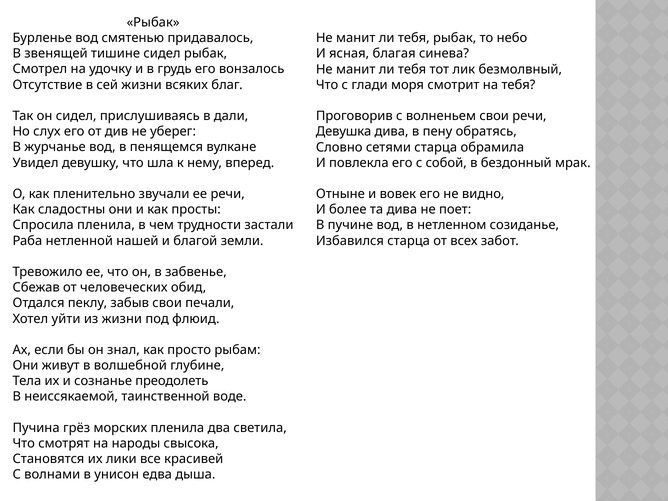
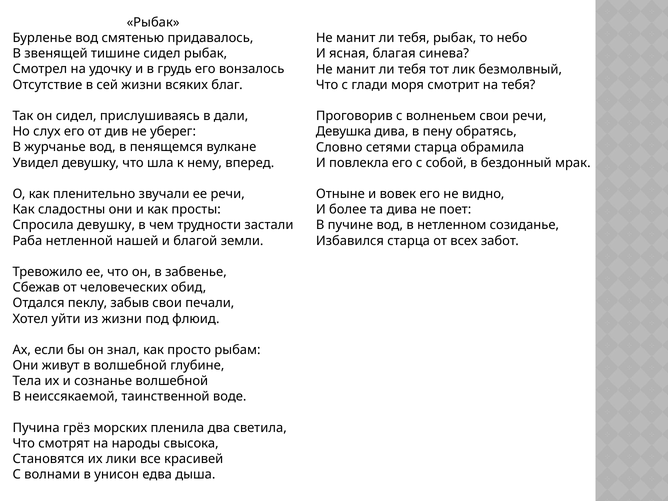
Спросила пленила: пленила -> девушку
сознанье преодолеть: преодолеть -> волшебной
